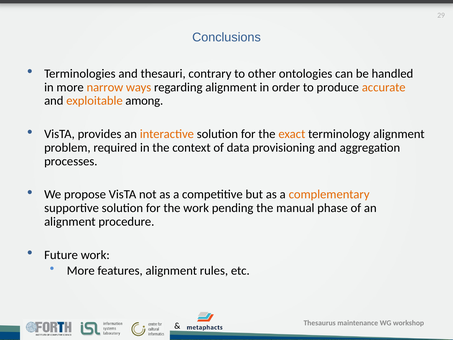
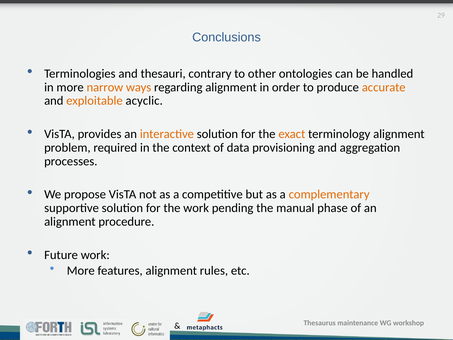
among: among -> acyclic
